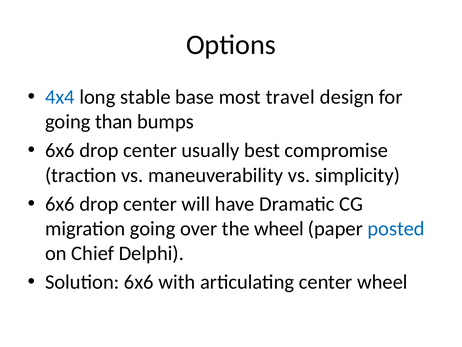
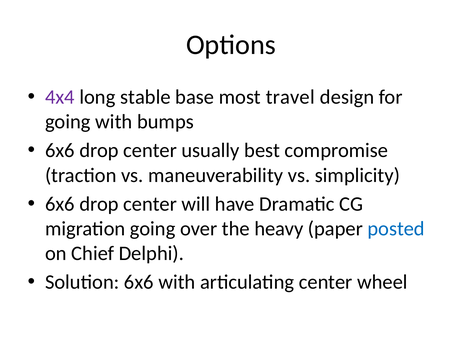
4x4 colour: blue -> purple
going than: than -> with
the wheel: wheel -> heavy
